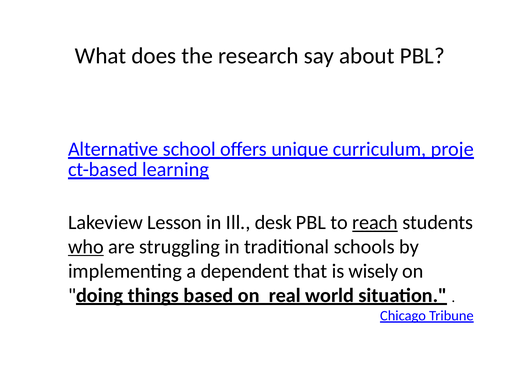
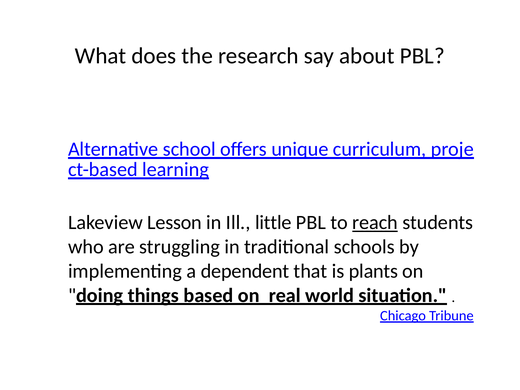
desk: desk -> little
who underline: present -> none
wisely: wisely -> plants
